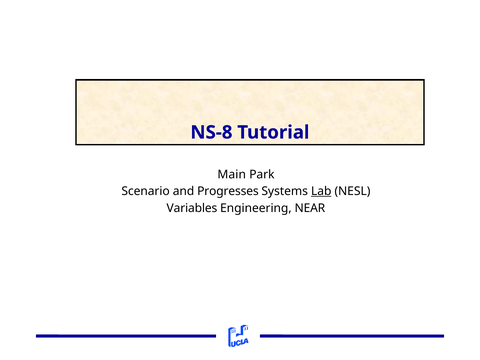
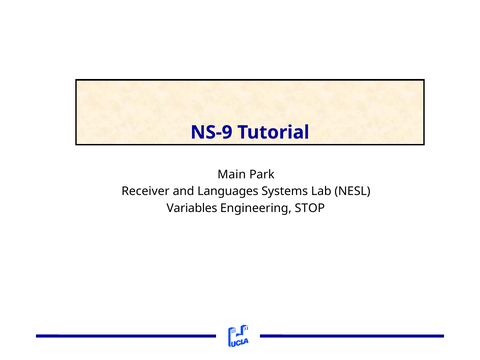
NS-8: NS-8 -> NS-9
Scenario: Scenario -> Receiver
Progresses: Progresses -> Languages
Lab underline: present -> none
NEAR: NEAR -> STOP
